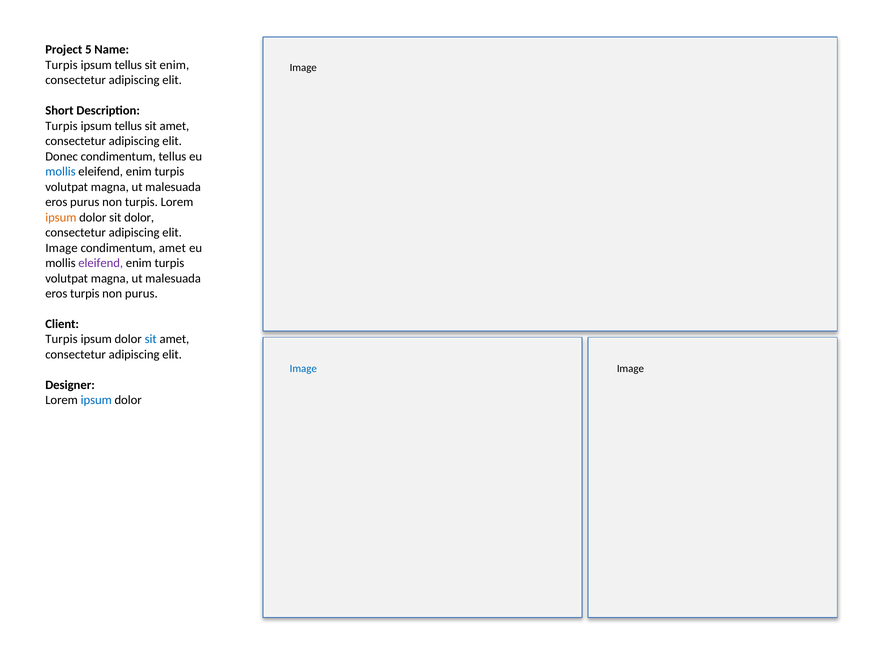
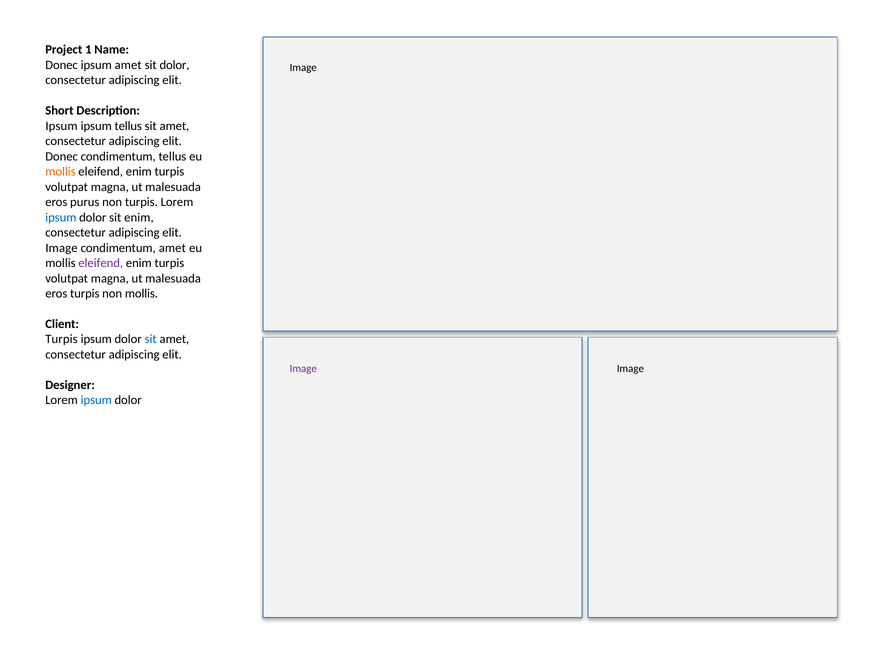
5: 5 -> 1
Turpis at (61, 65): Turpis -> Donec
tellus at (128, 65): tellus -> amet
sit enim: enim -> dolor
Turpis at (61, 126): Turpis -> Ipsum
mollis at (60, 172) colour: blue -> orange
ipsum at (61, 217) colour: orange -> blue
sit dolor: dolor -> enim
non purus: purus -> mollis
Image at (303, 369) colour: blue -> purple
